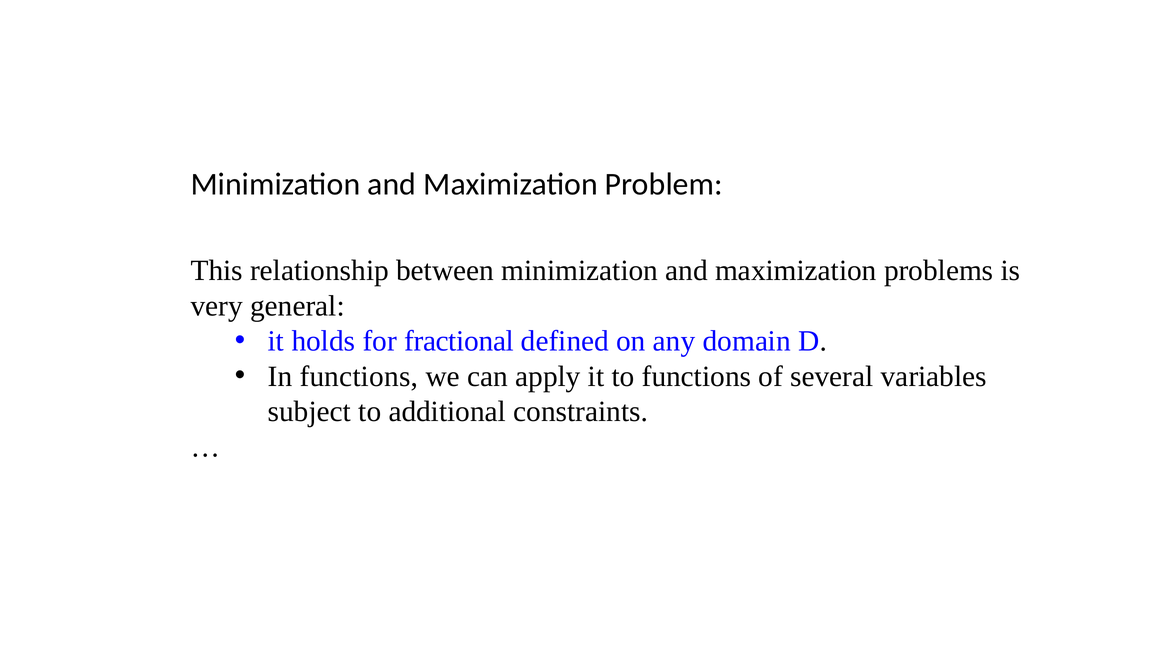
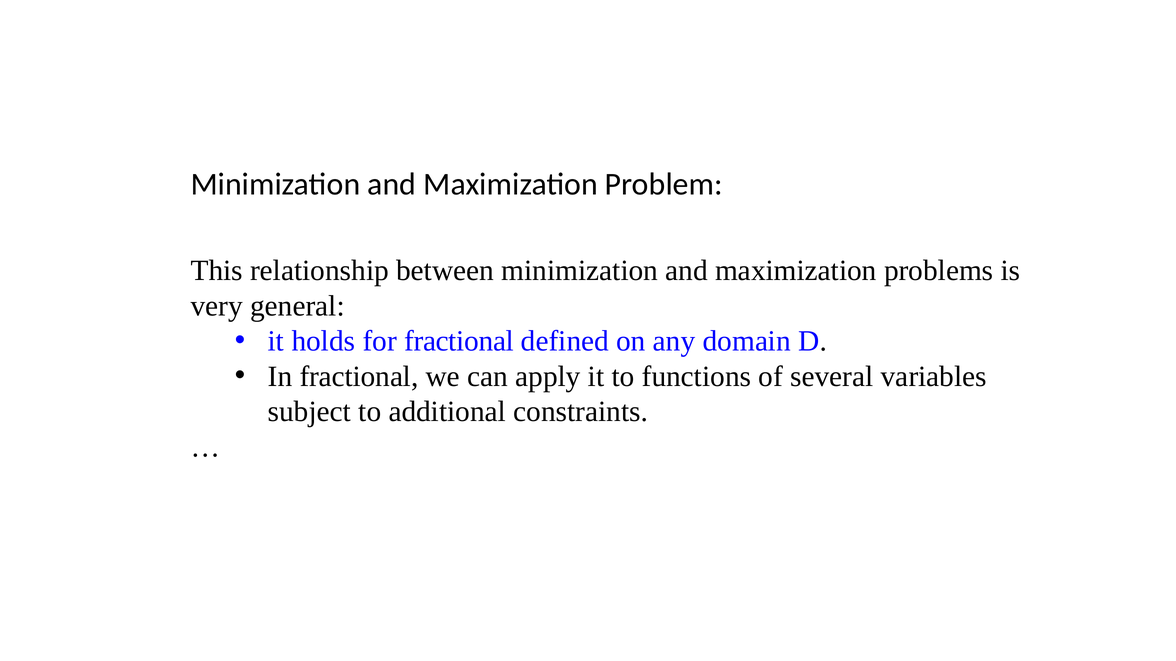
In functions: functions -> fractional
